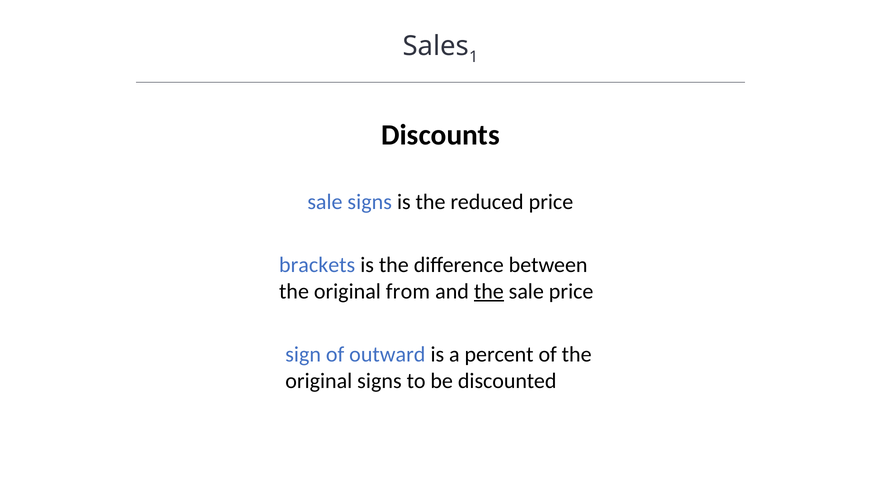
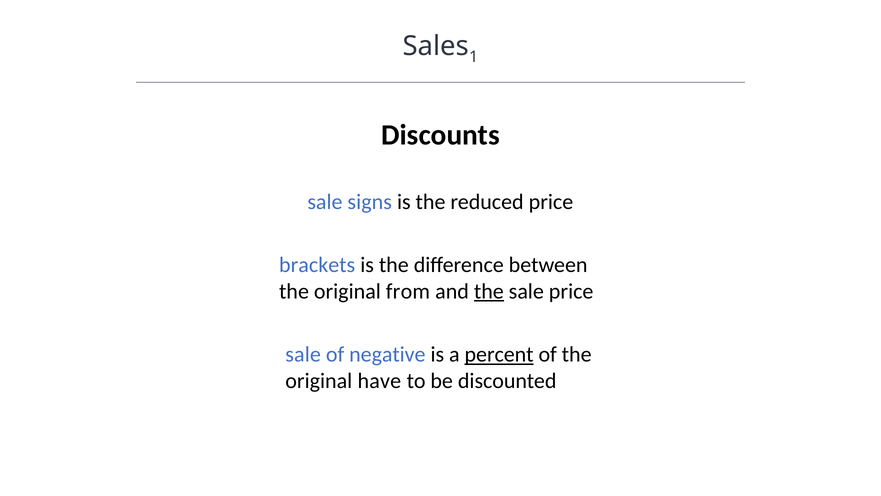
sign at (303, 354): sign -> sale
outward: outward -> negative
percent underline: none -> present
original signs: signs -> have
